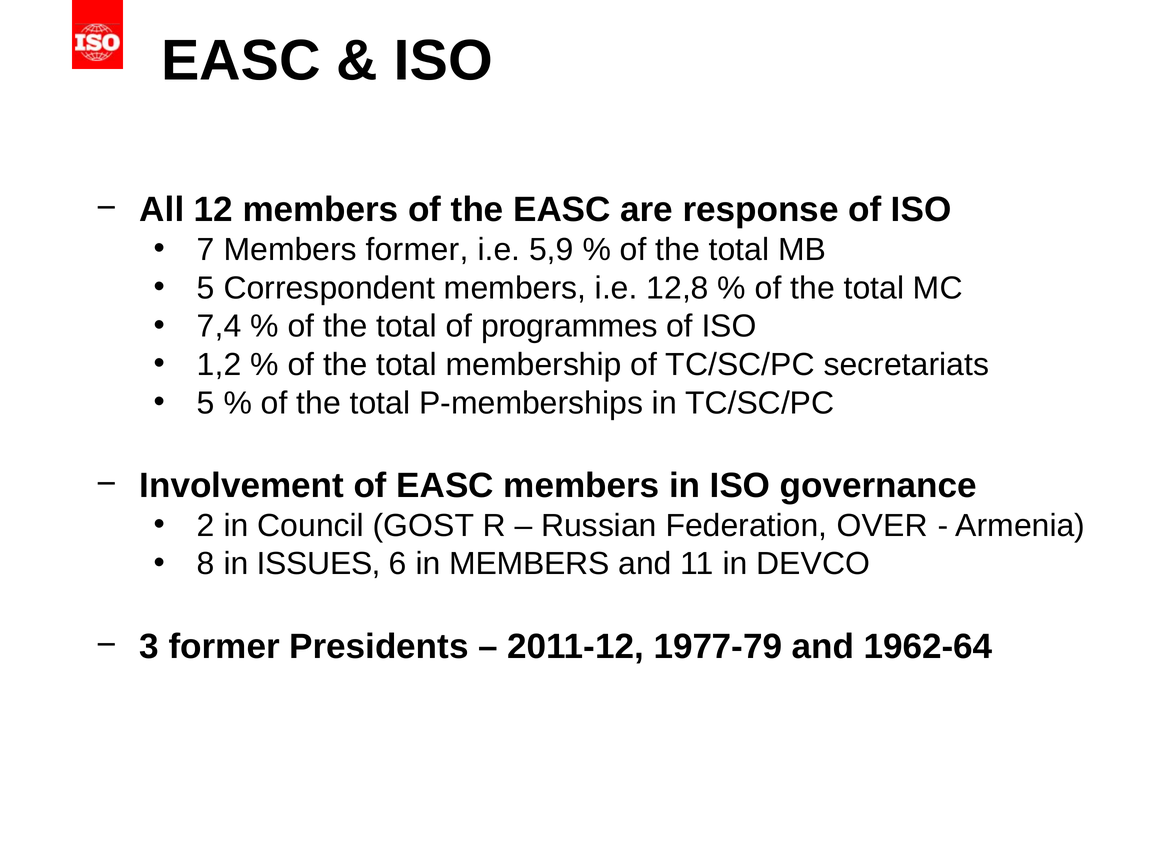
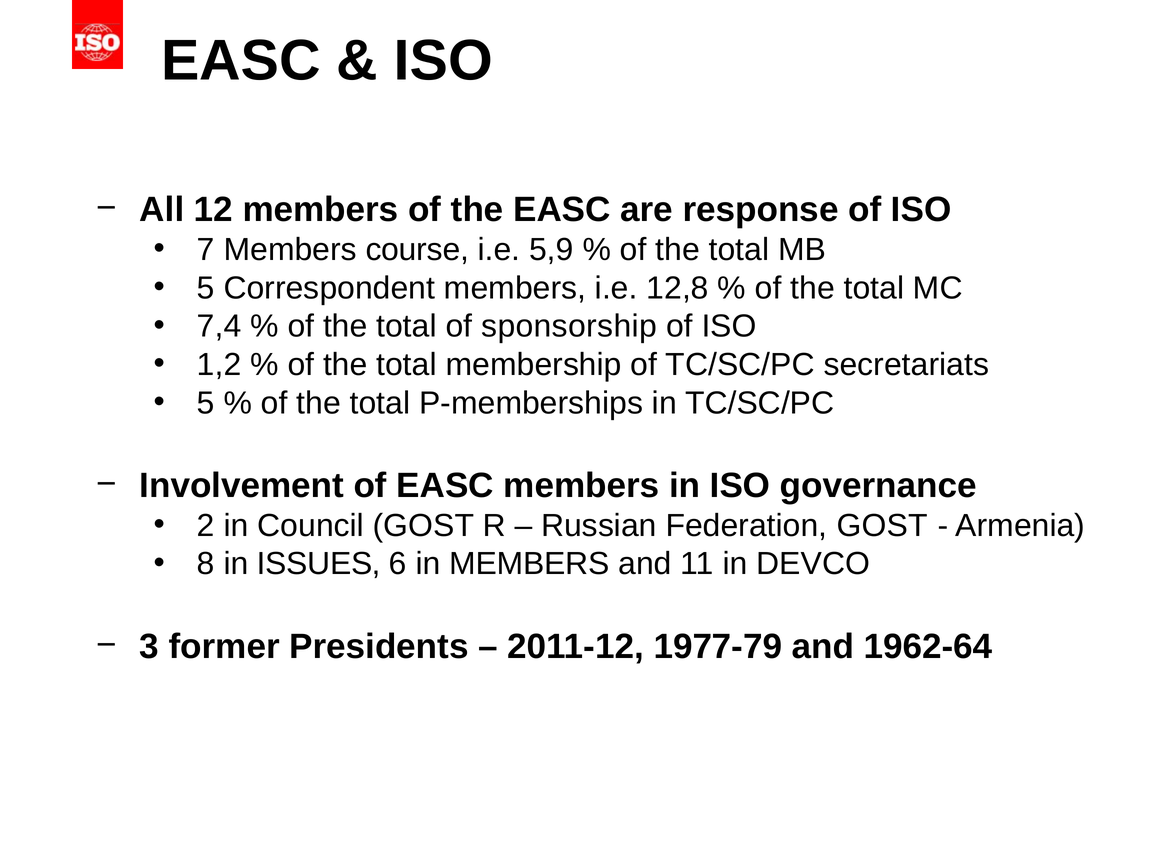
Members former: former -> course
programmes: programmes -> sponsorship
Federation OVER: OVER -> GOST
